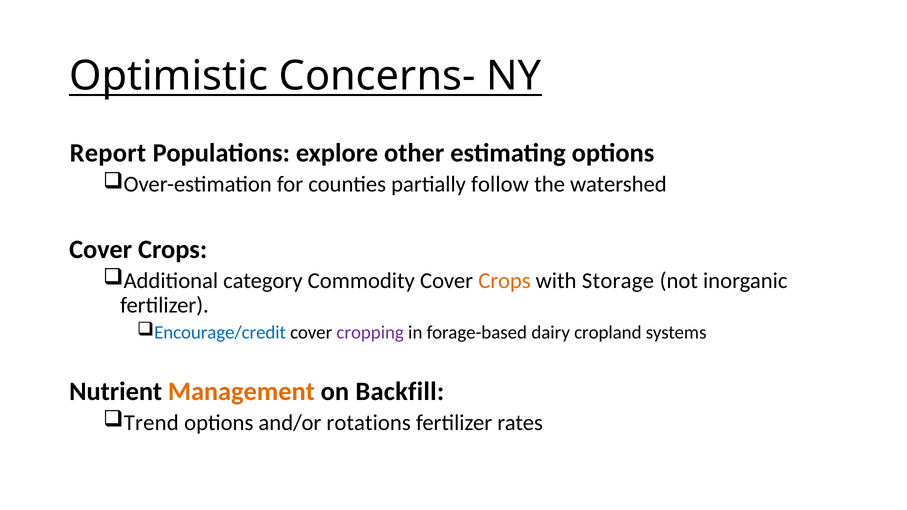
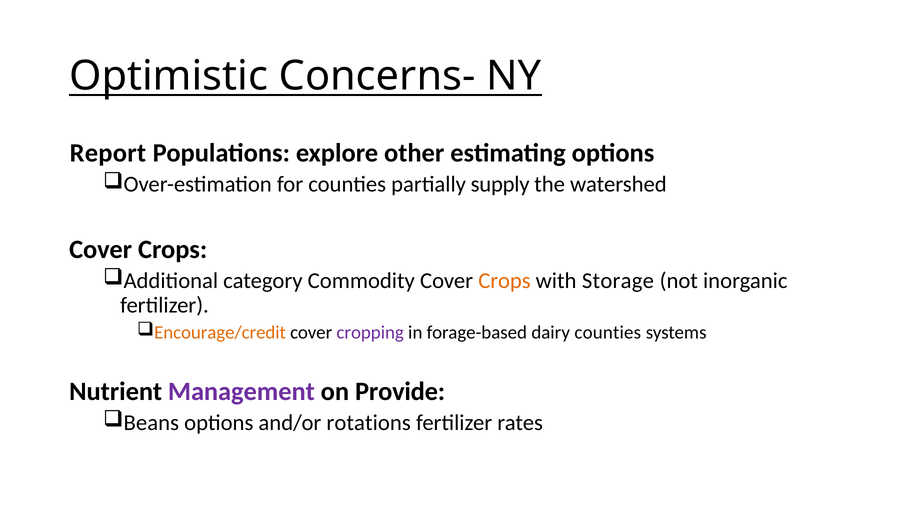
follow: follow -> supply
Encourage/credit colour: blue -> orange
dairy cropland: cropland -> counties
Management colour: orange -> purple
Backfill: Backfill -> Provide
Trend: Trend -> Beans
